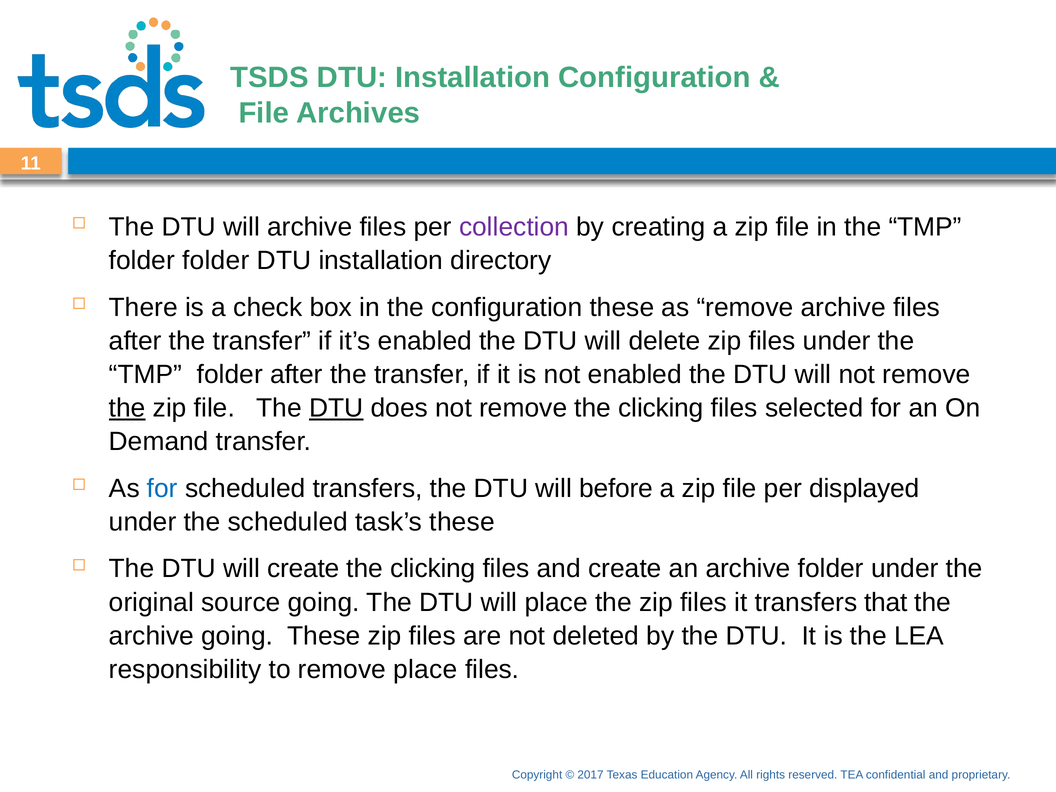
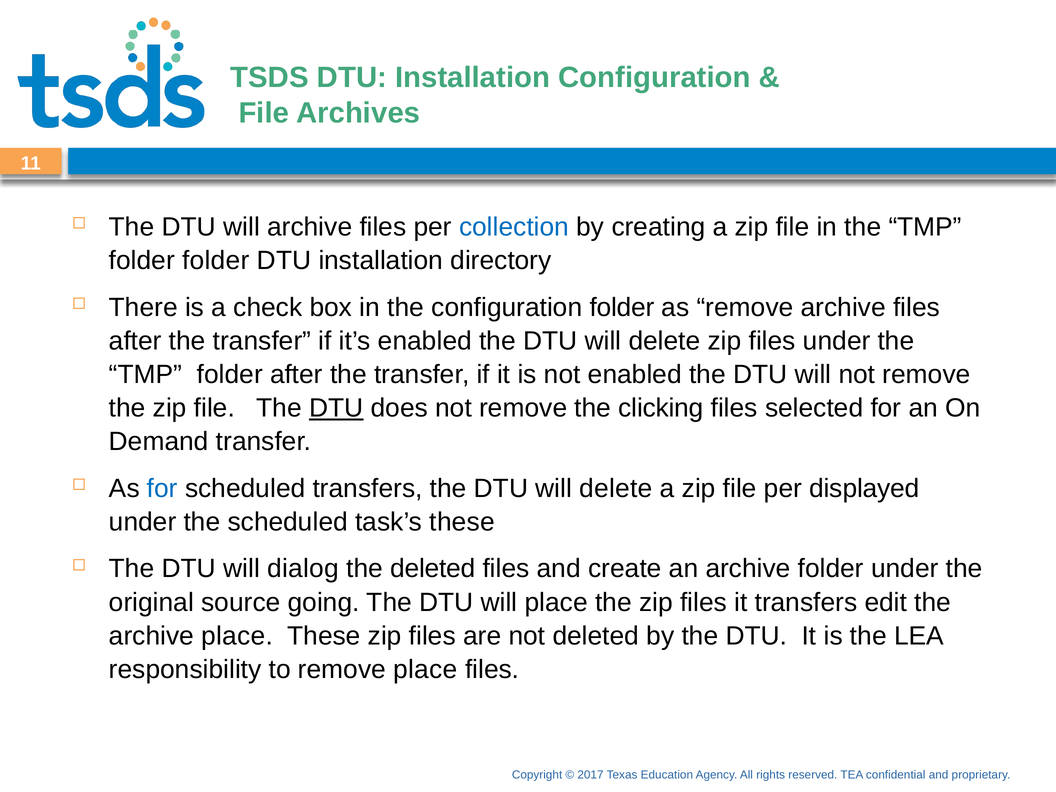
collection colour: purple -> blue
configuration these: these -> folder
the at (127, 408) underline: present -> none
before at (616, 488): before -> delete
will create: create -> dialog
clicking at (433, 569): clicking -> deleted
transfers that: that -> edit
archive going: going -> place
